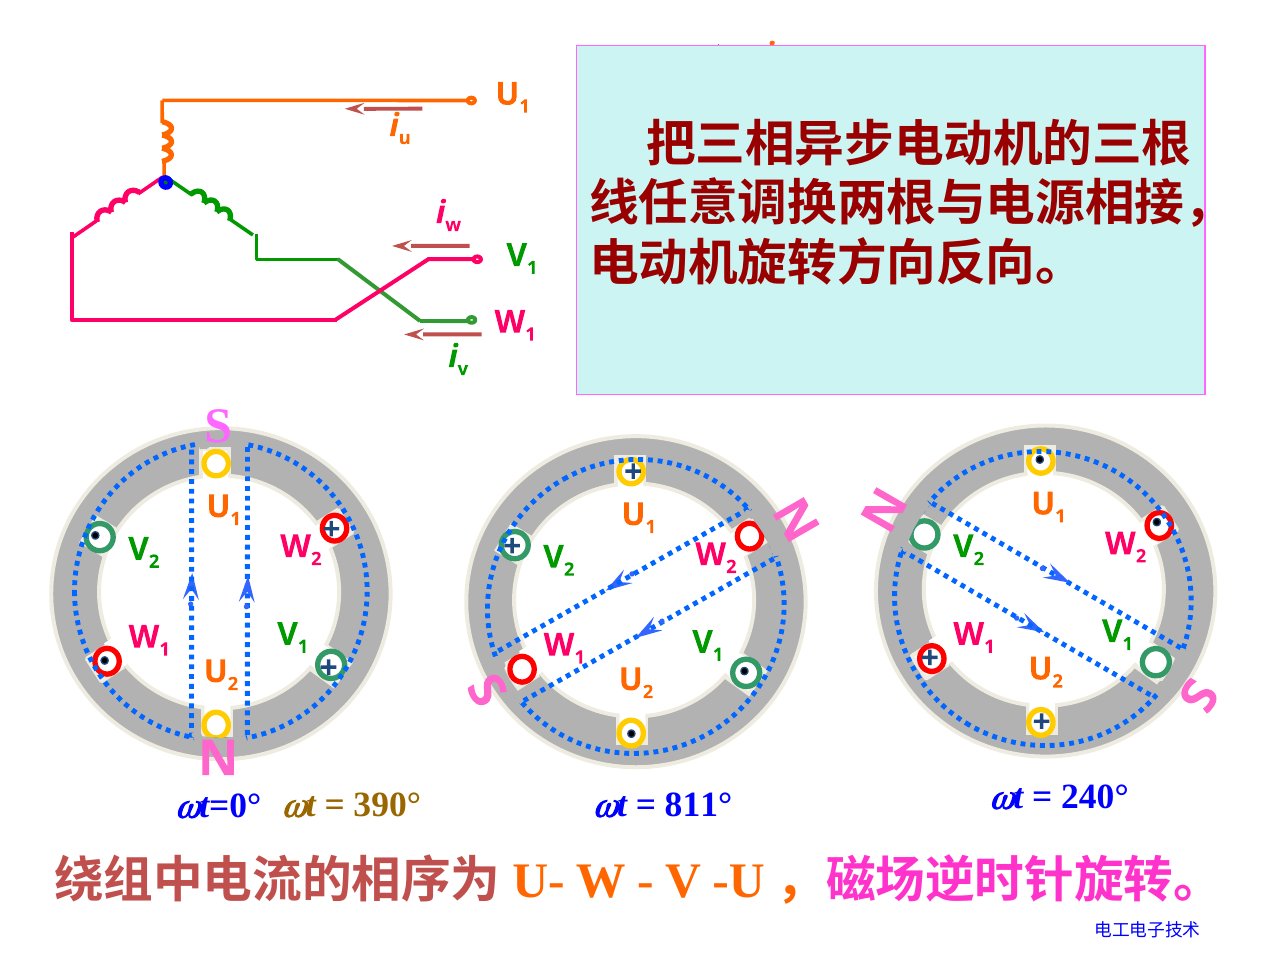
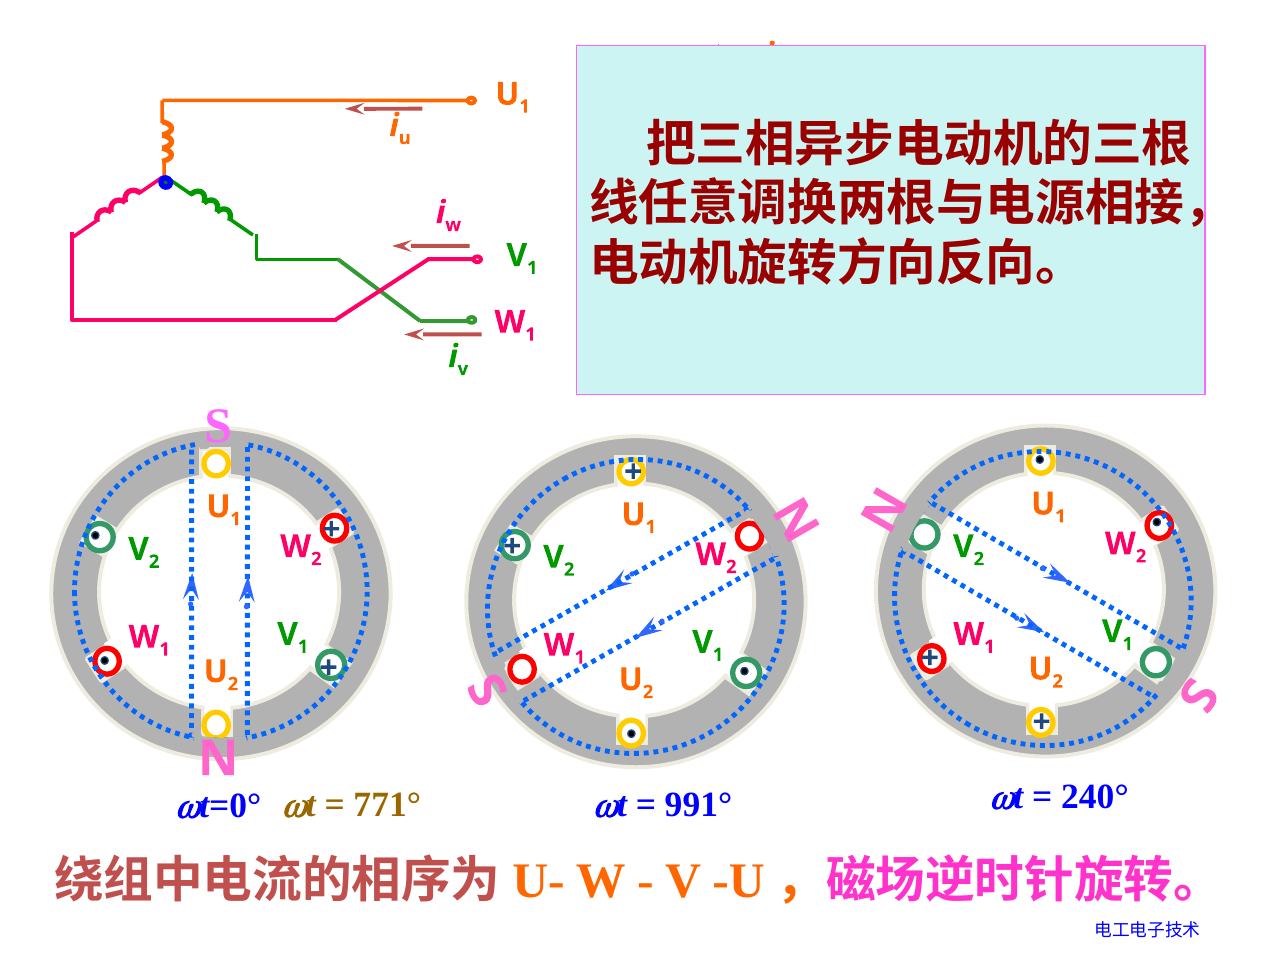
390°: 390° -> 771°
811°: 811° -> 991°
